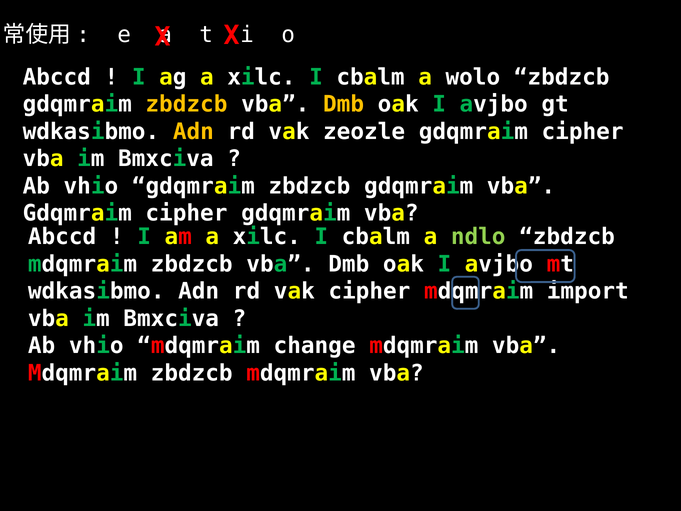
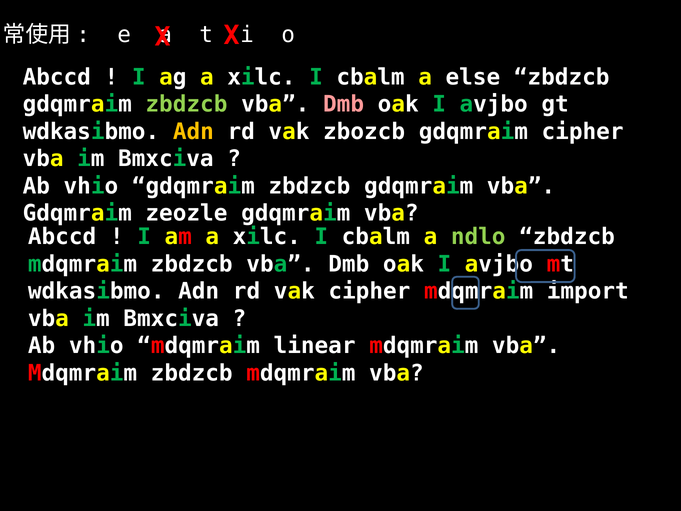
wolo: wolo -> else
zbdzcb at (186, 104) colour: yellow -> light green
Dmb at (344, 104) colour: yellow -> pink
zeozle: zeozle -> zbozcb
cipher at (186, 213): cipher -> zeozle
change: change -> linear
